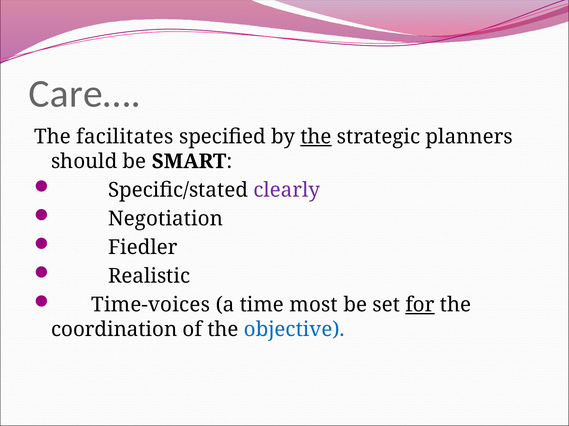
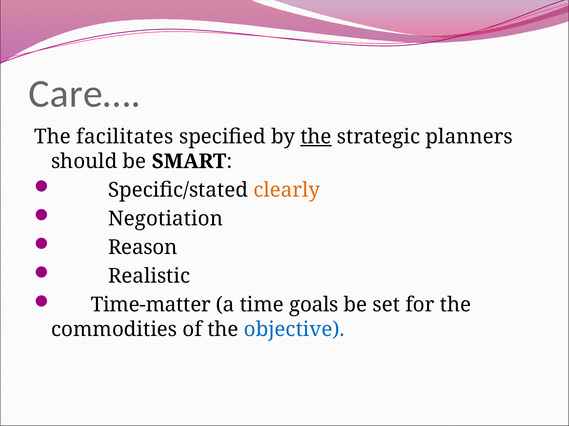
clearly colour: purple -> orange
Fiedler: Fiedler -> Reason
Time-voices: Time-voices -> Time-matter
most: most -> goals
for underline: present -> none
coordination: coordination -> commodities
